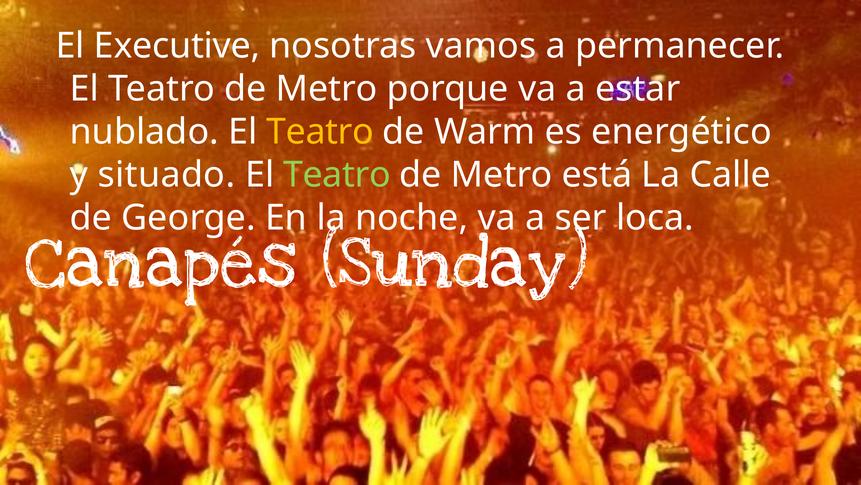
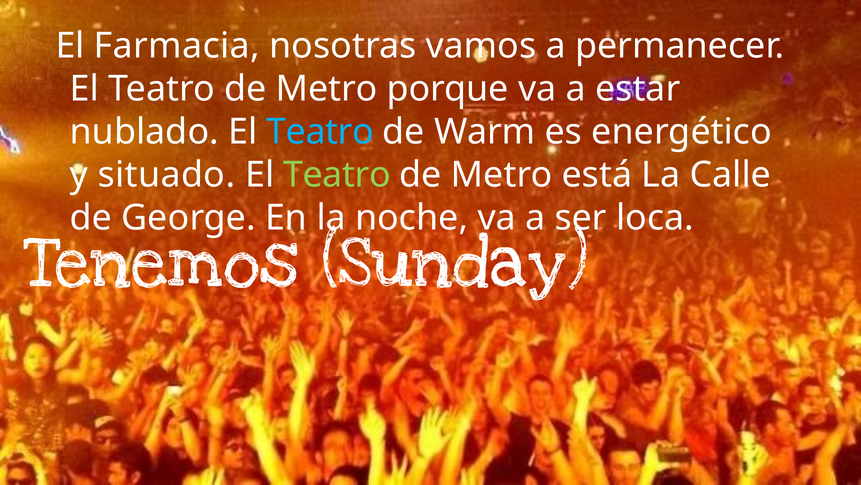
Executive: Executive -> Farmacia
Teatro at (320, 132) colour: yellow -> light blue
Canapés: Canapés -> Tenemos
